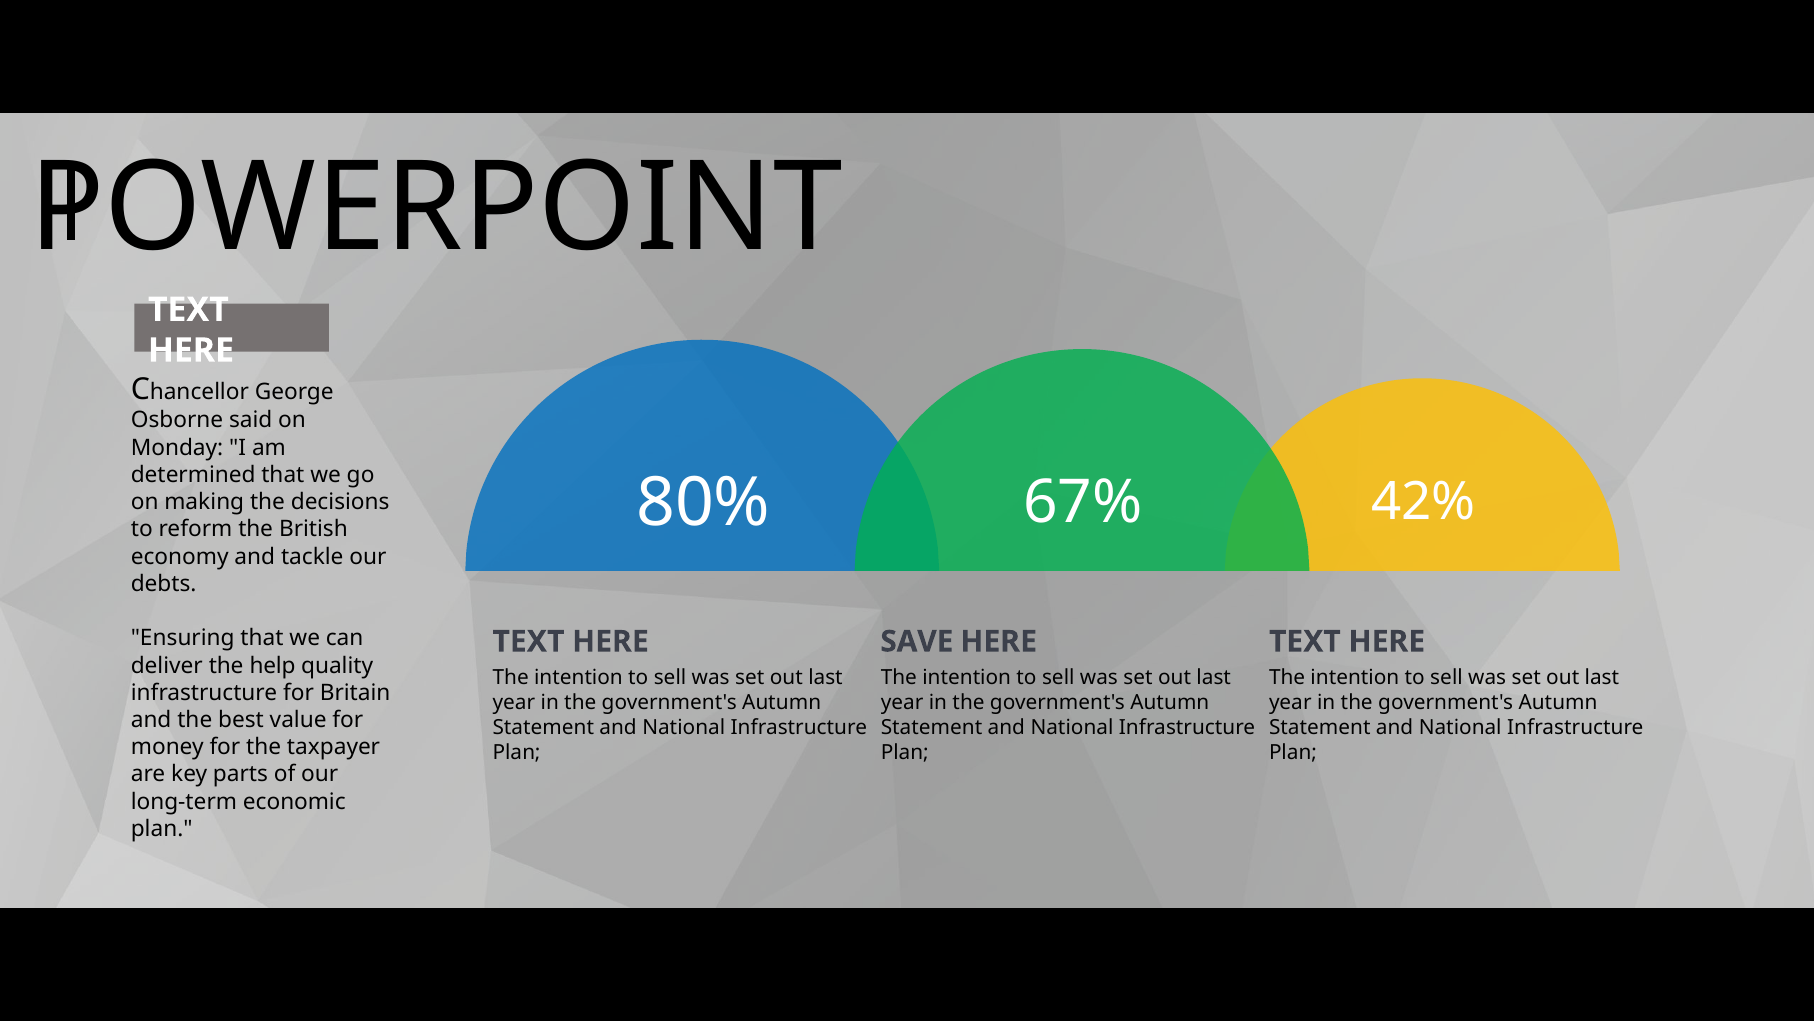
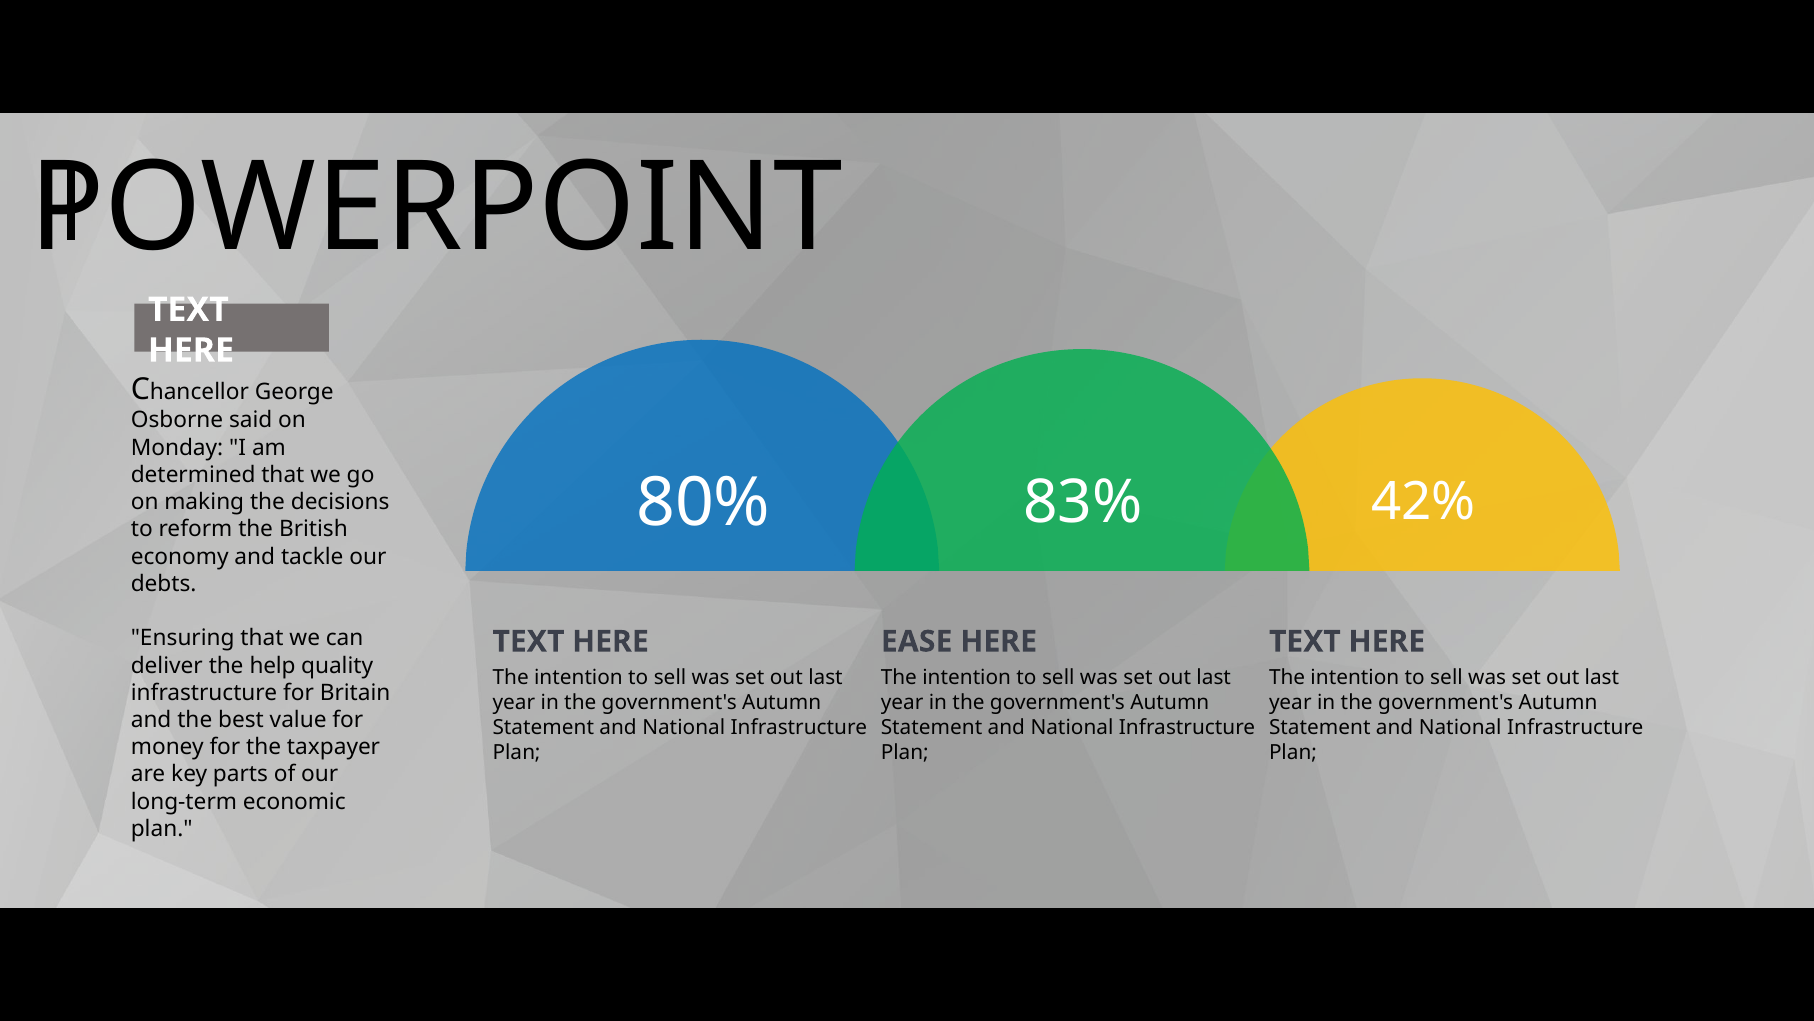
67%: 67% -> 83%
SAVE: SAVE -> EASE
